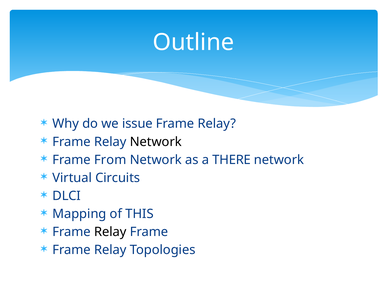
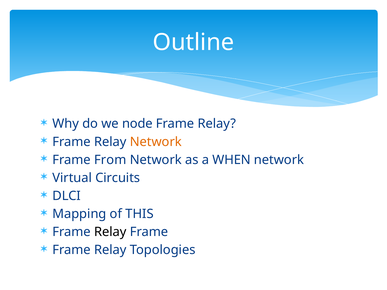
issue: issue -> node
Network at (156, 142) colour: black -> orange
THERE: THERE -> WHEN
